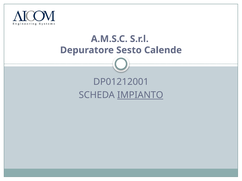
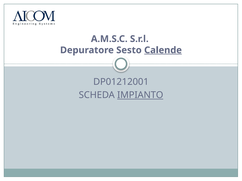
Calende underline: none -> present
